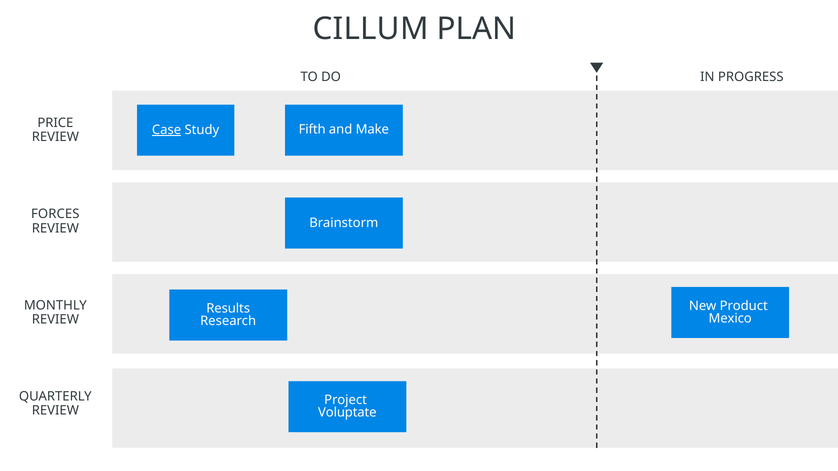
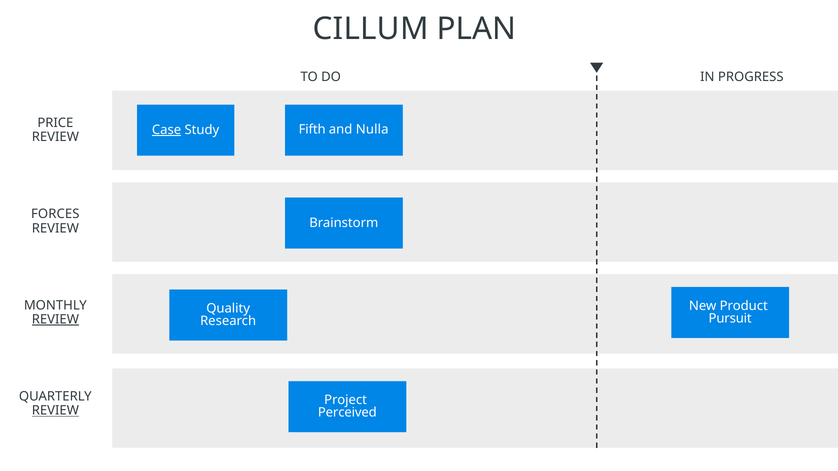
Make: Make -> Nulla
Results: Results -> Quality
Mexico: Mexico -> Pursuit
REVIEW at (55, 320) underline: none -> present
REVIEW at (55, 411) underline: none -> present
Voluptate: Voluptate -> Perceived
